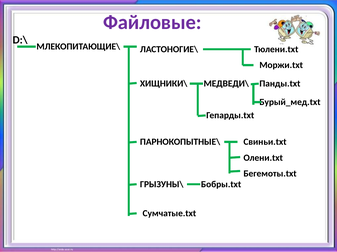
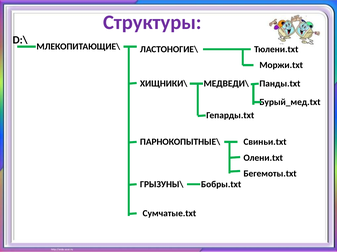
Файловые: Файловые -> Структуры
